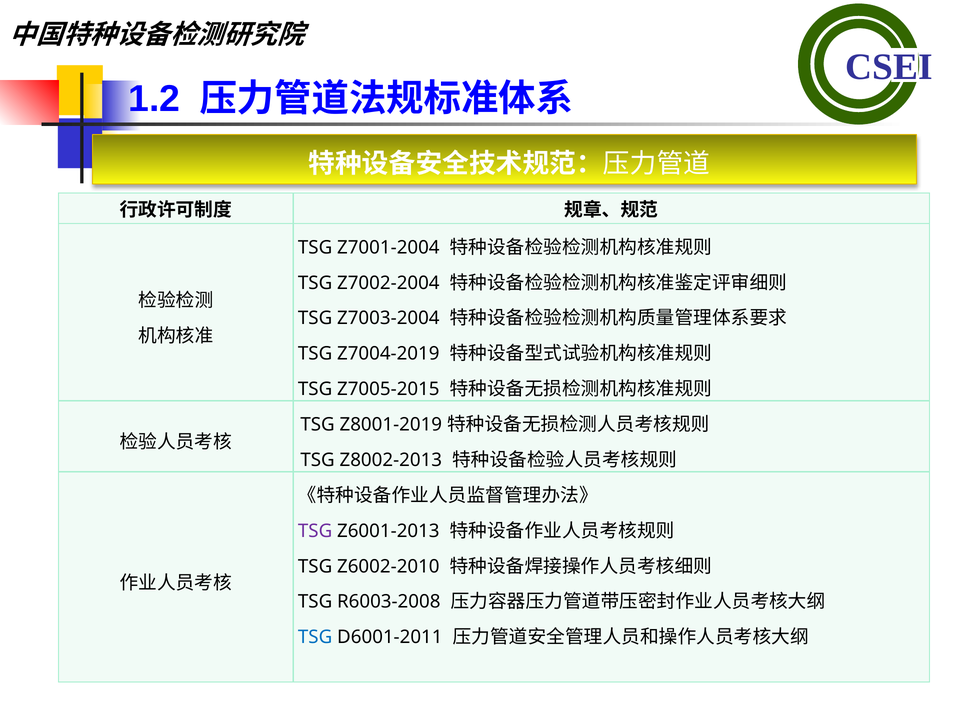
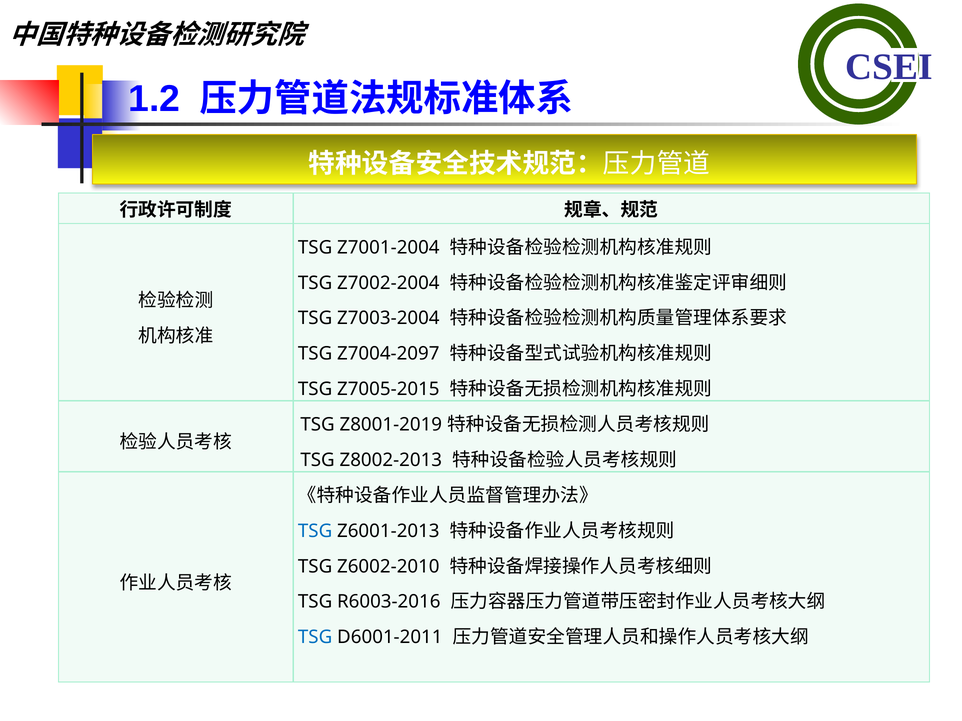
Z7004-2019: Z7004-2019 -> Z7004-2097
TSG at (315, 531) colour: purple -> blue
R6003-2008: R6003-2008 -> R6003-2016
